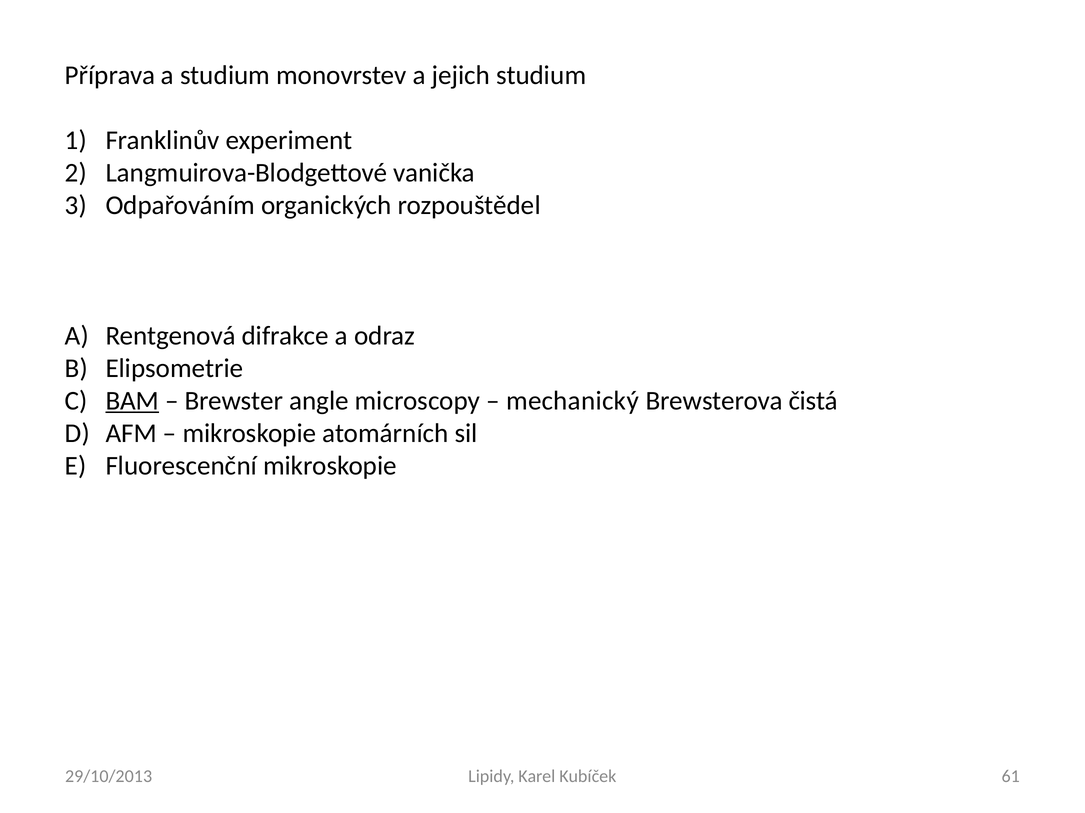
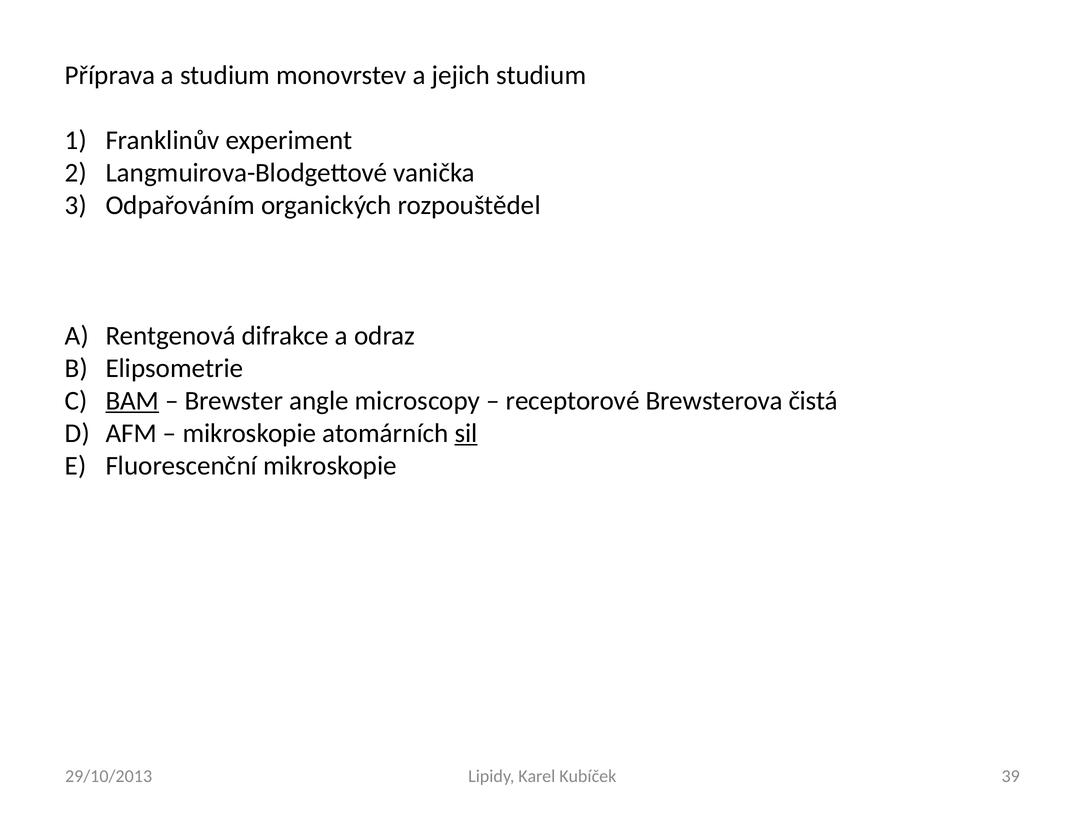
mechanický: mechanický -> receptorové
sil underline: none -> present
61: 61 -> 39
